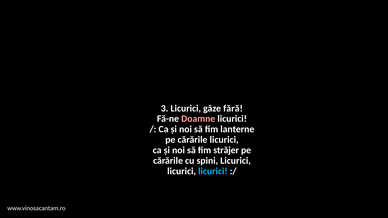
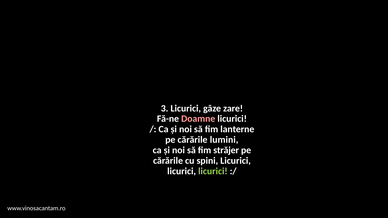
fără: fără -> zare
cărările licurici: licurici -> lumini
licurici at (213, 171) colour: light blue -> light green
